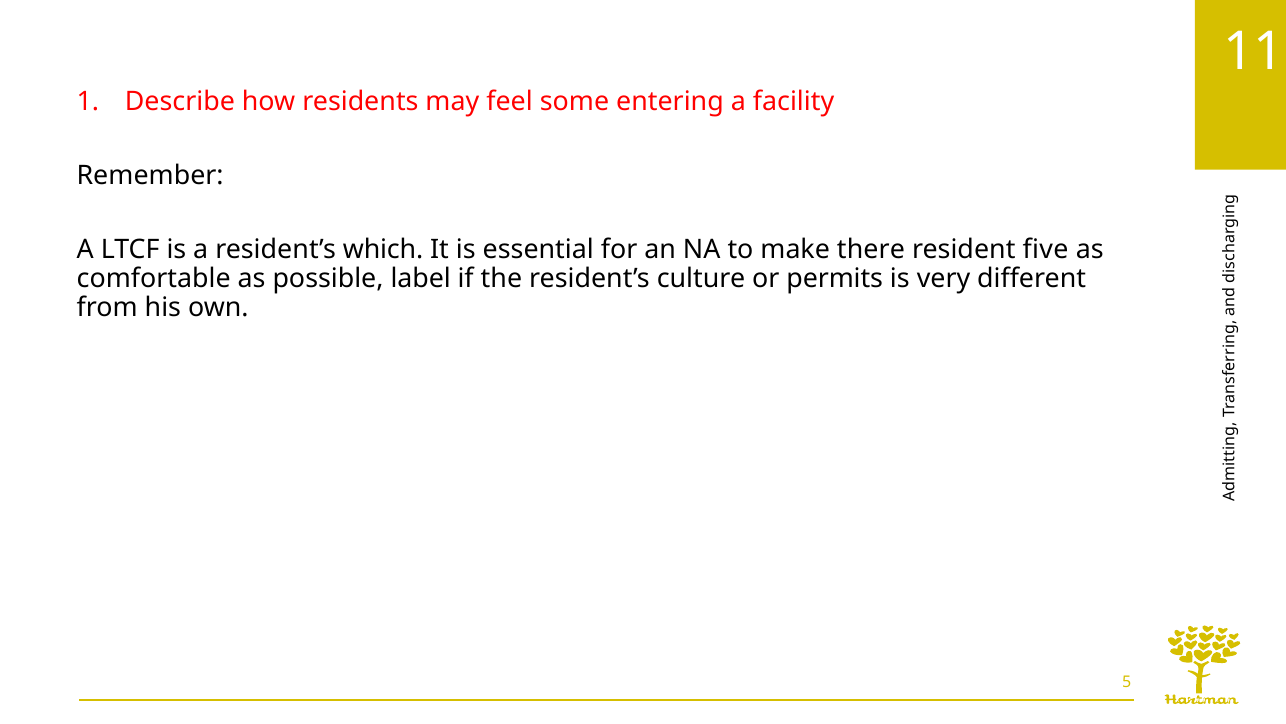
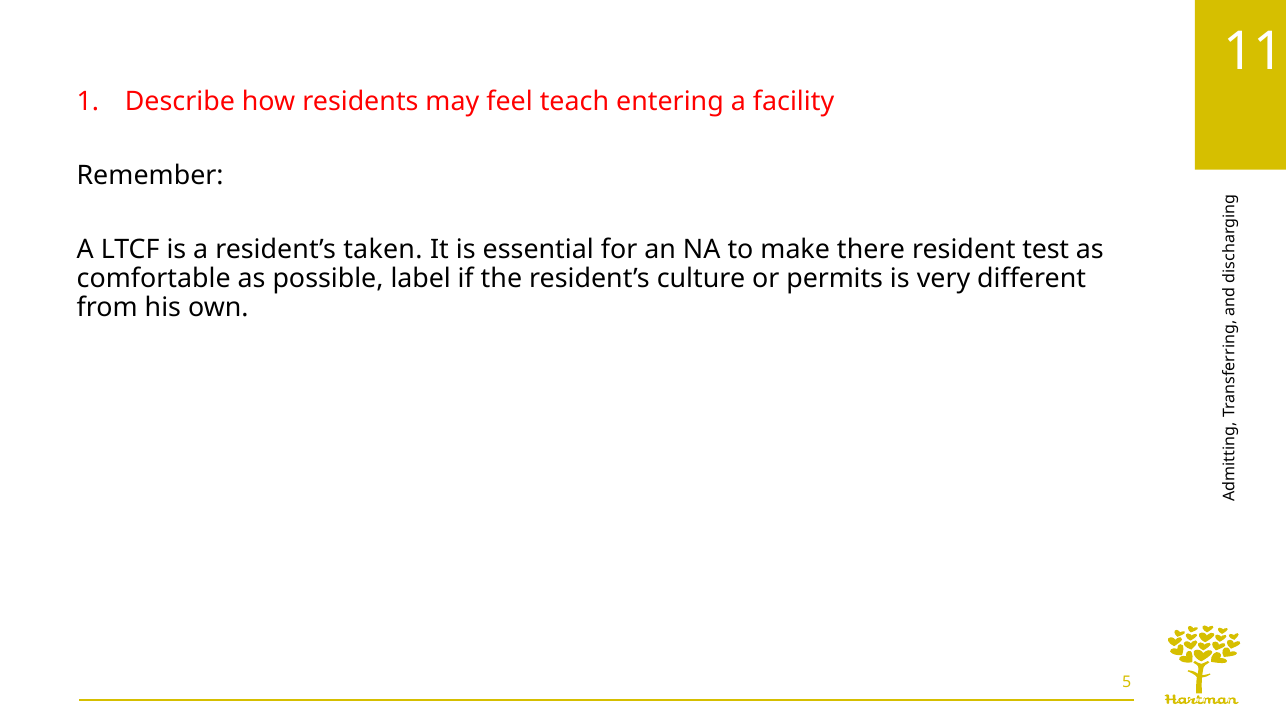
some: some -> teach
which: which -> taken
five: five -> test
